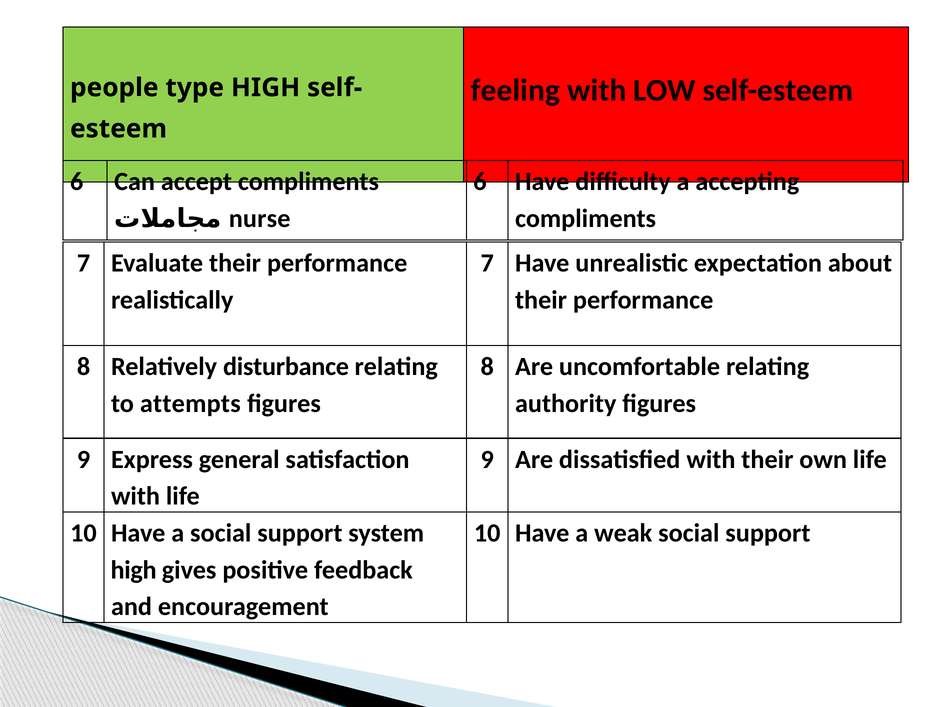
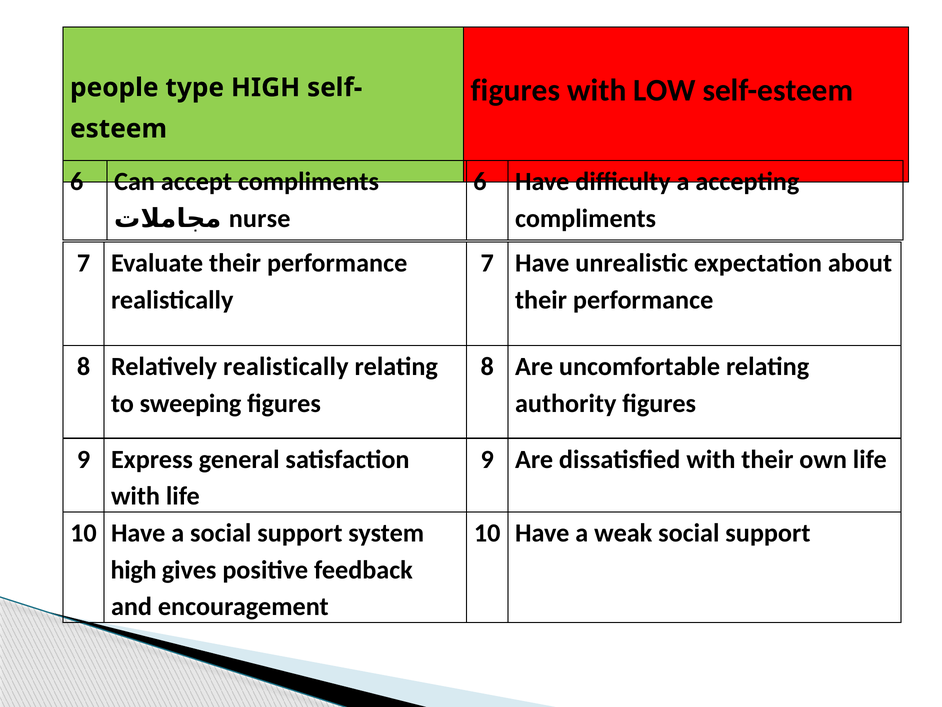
feeling at (515, 90): feeling -> figures
Relatively disturbance: disturbance -> realistically
attempts: attempts -> sweeping
